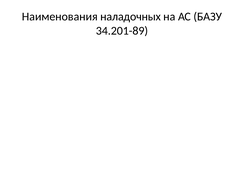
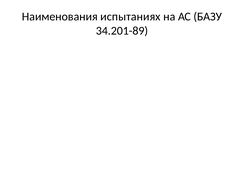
наладочных: наладочных -> испытаниях
